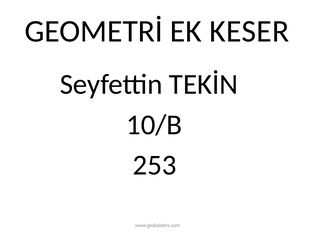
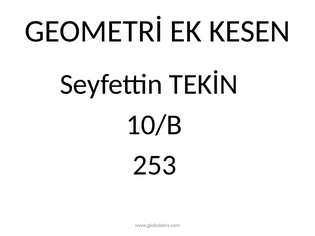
KESER: KESER -> KESEN
